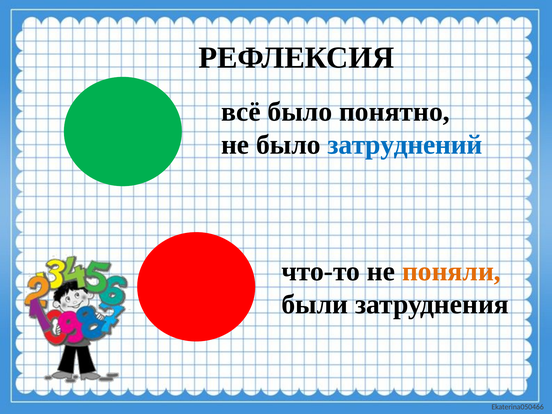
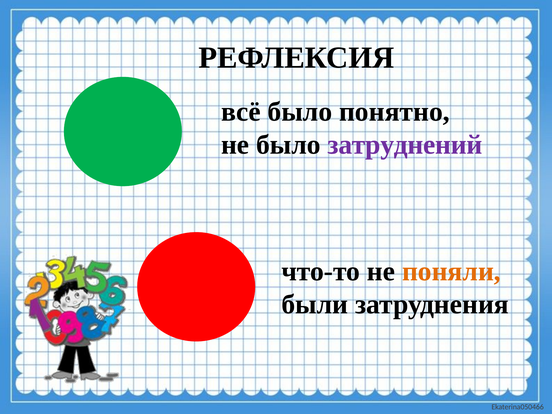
затруднений colour: blue -> purple
